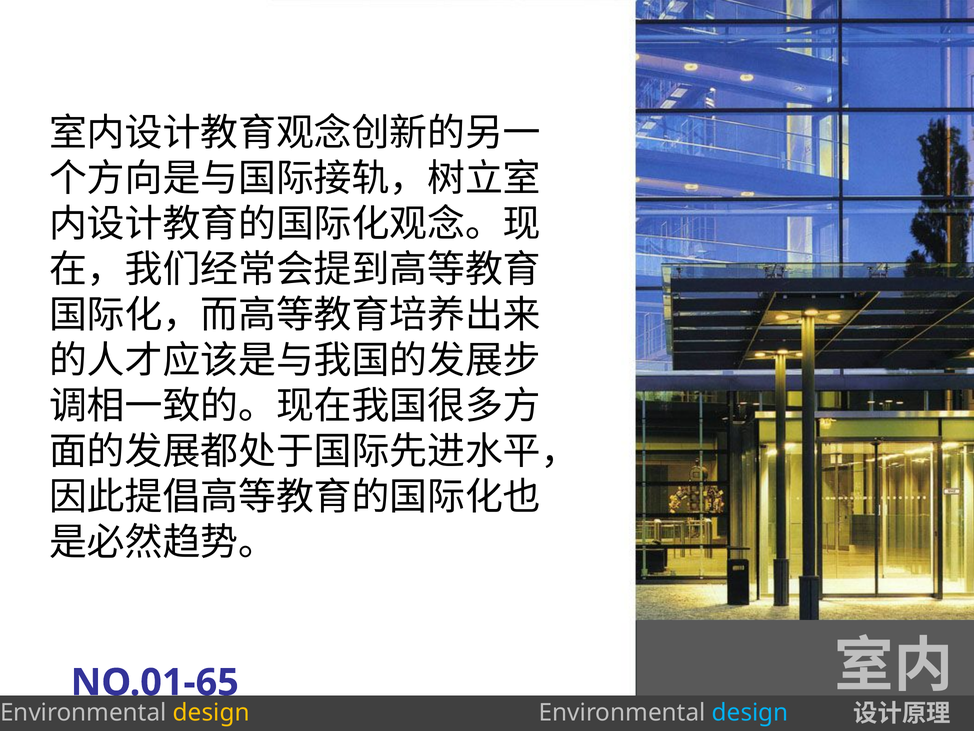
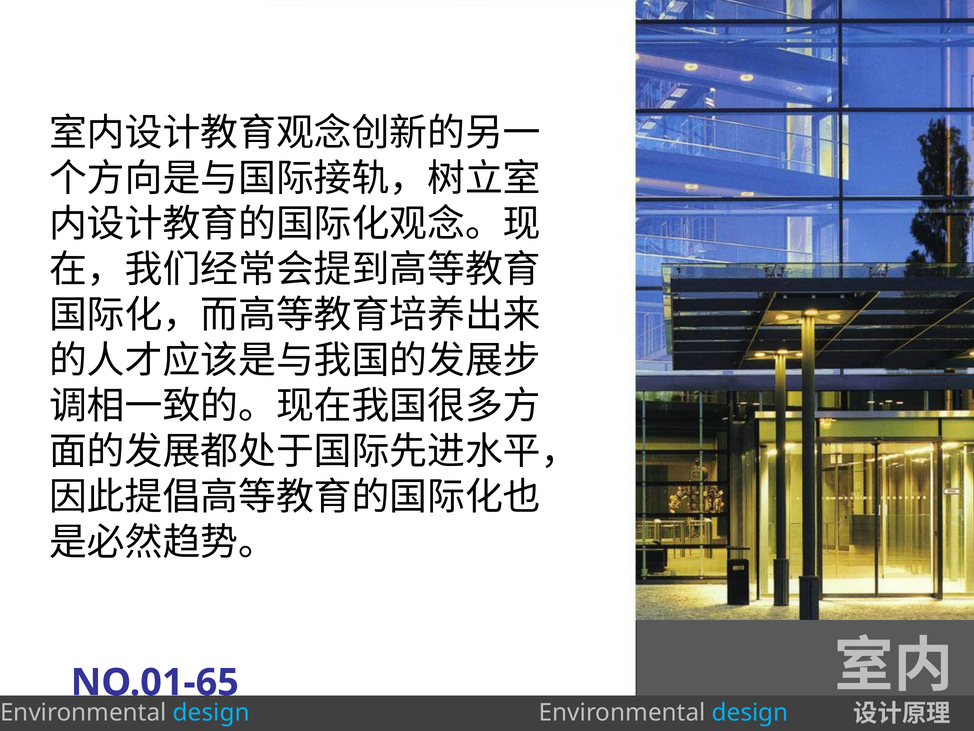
design at (211, 712) colour: yellow -> light blue
